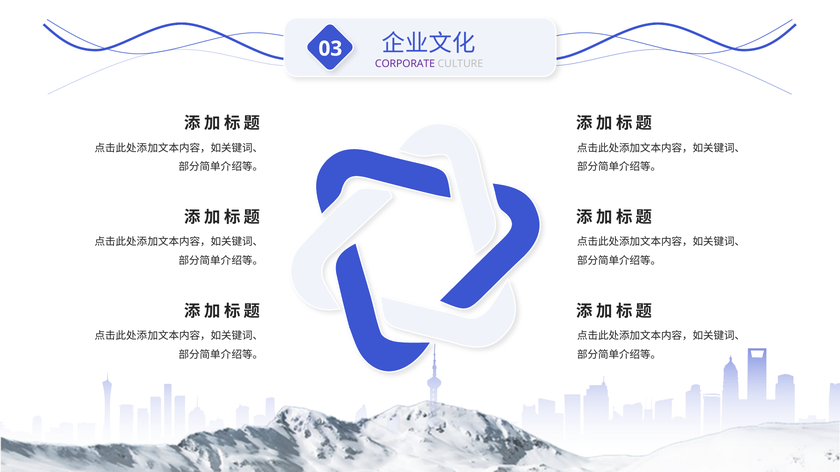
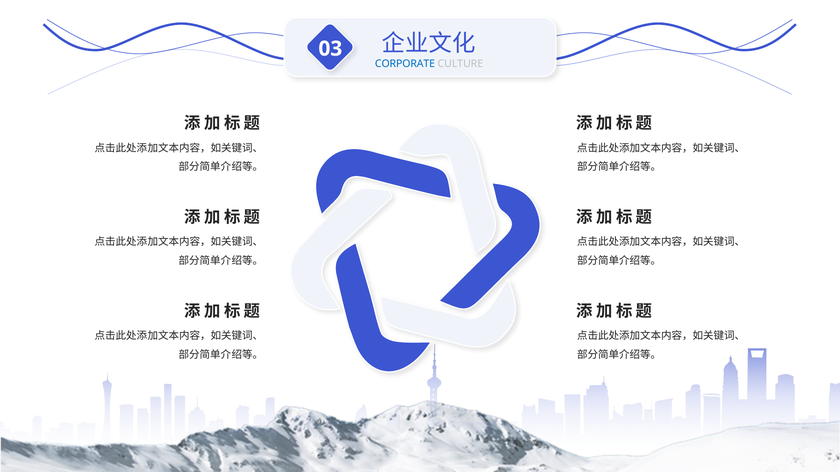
CORPORATE colour: purple -> blue
